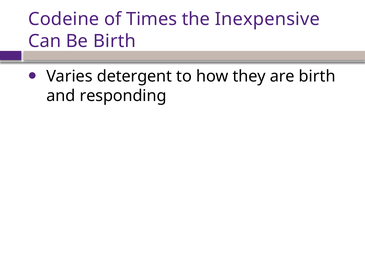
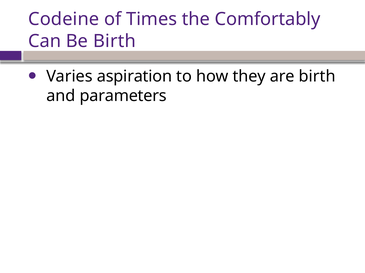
Inexpensive: Inexpensive -> Comfortably
detergent: detergent -> aspiration
responding: responding -> parameters
